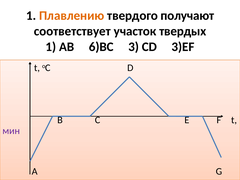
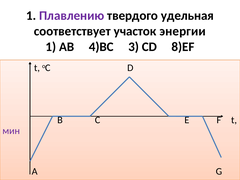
Плавлению colour: orange -> purple
получают: получают -> удельная
твердых: твердых -> энергии
6)ВС: 6)ВС -> 4)ВС
3)EF: 3)EF -> 8)EF
